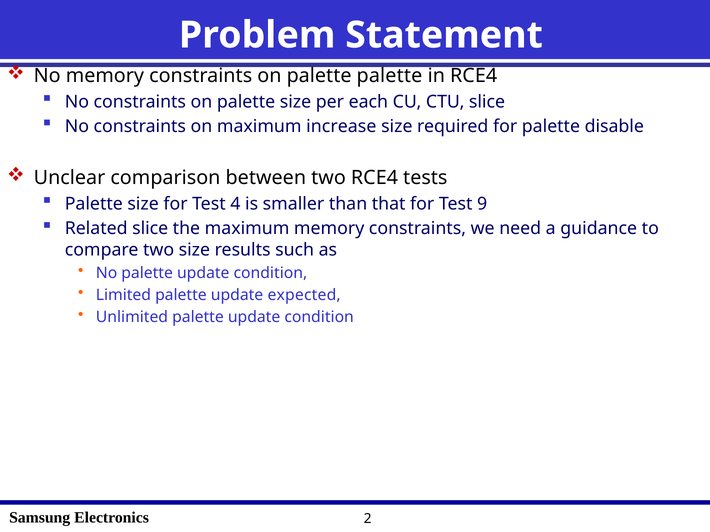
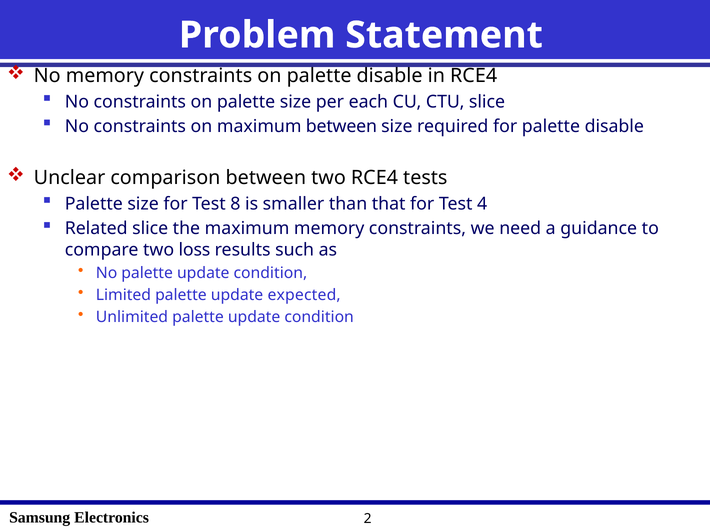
on palette palette: palette -> disable
maximum increase: increase -> between
4: 4 -> 8
9: 9 -> 4
two size: size -> loss
